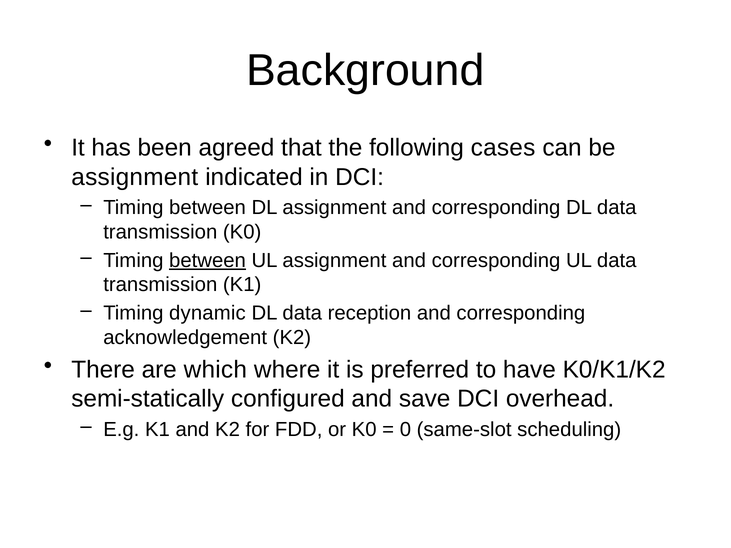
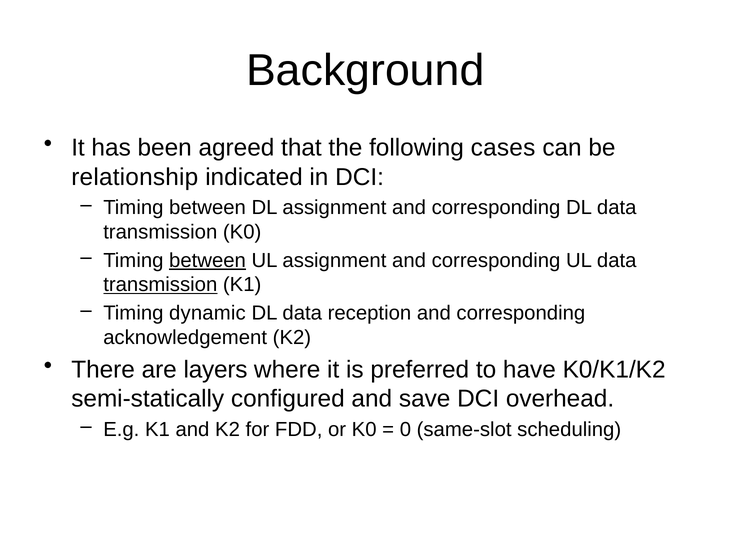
assignment at (135, 177): assignment -> relationship
transmission at (160, 285) underline: none -> present
which: which -> layers
